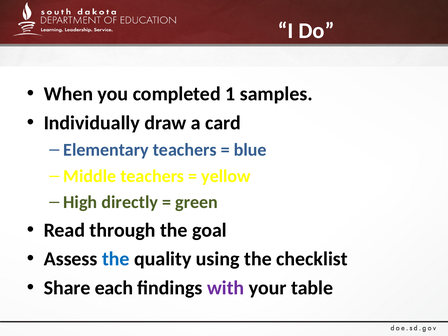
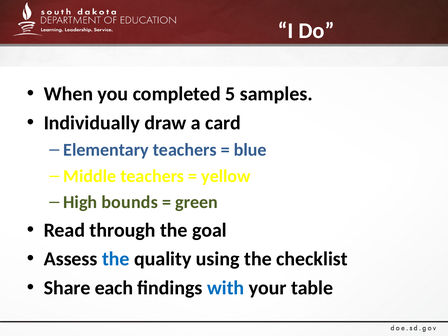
1: 1 -> 5
directly: directly -> bounds
with colour: purple -> blue
